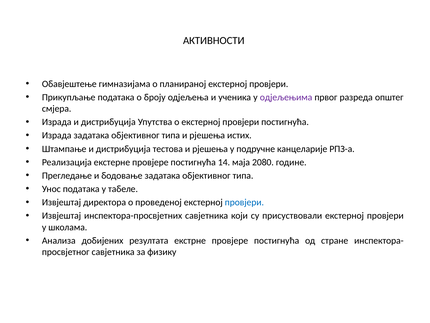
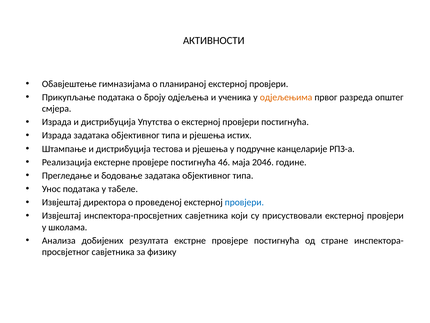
одјељењима colour: purple -> orange
14: 14 -> 46
2080: 2080 -> 2046
